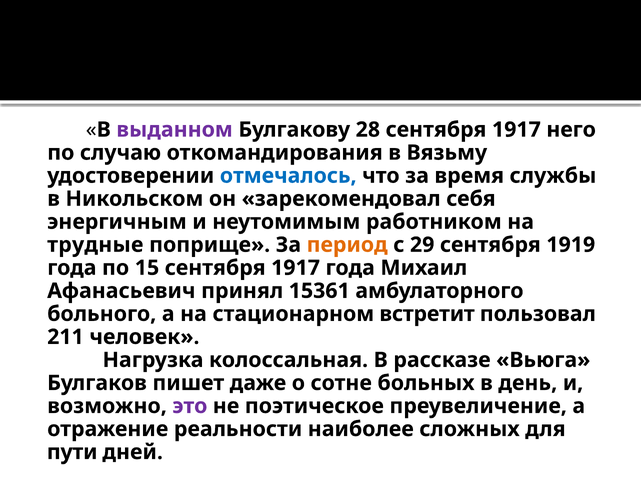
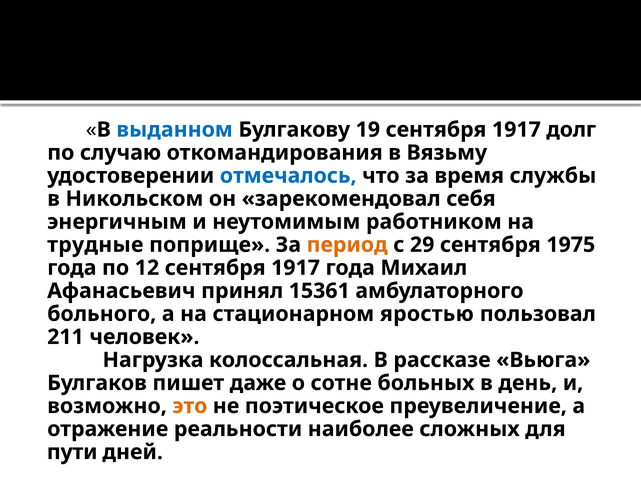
выданном colour: purple -> blue
28: 28 -> 19
него: него -> долг
1919: 1919 -> 1975
15: 15 -> 12
встретит: встретит -> яростью
это colour: purple -> orange
